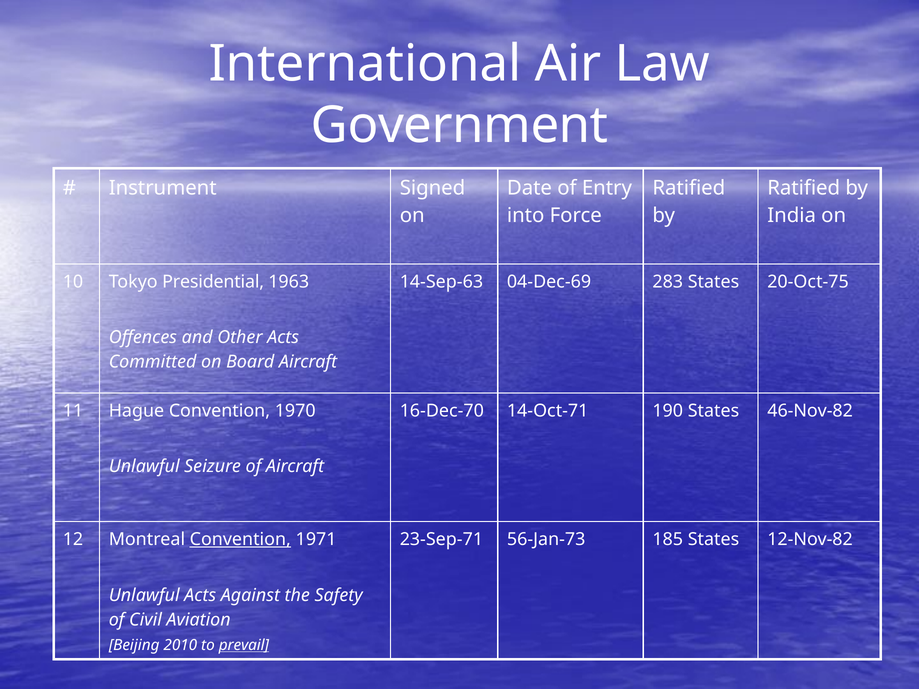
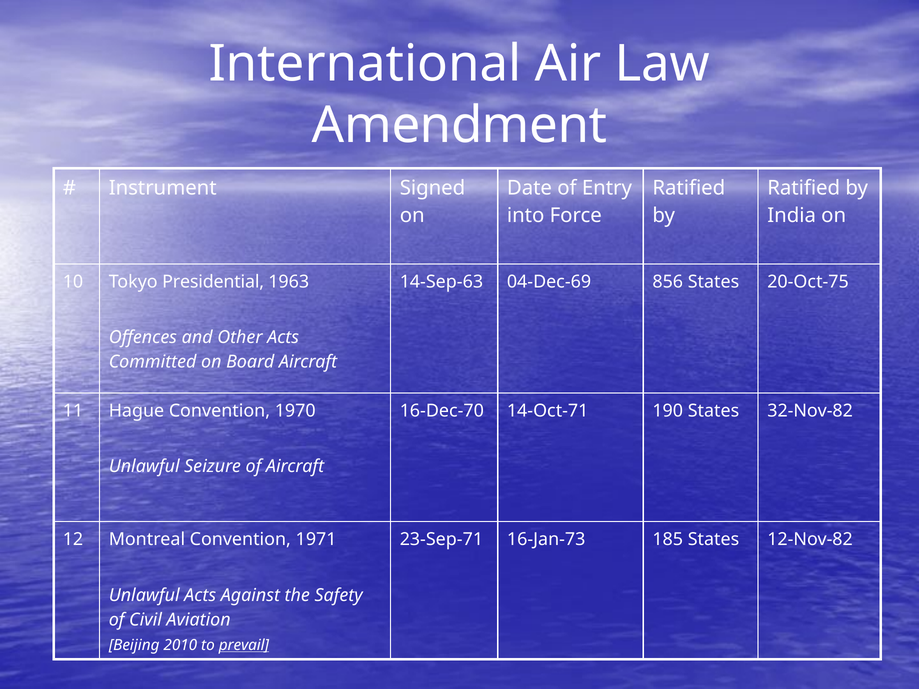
Government: Government -> Amendment
283: 283 -> 856
46-Nov-82: 46-Nov-82 -> 32-Nov-82
Convention at (240, 540) underline: present -> none
56-Jan-73: 56-Jan-73 -> 16-Jan-73
